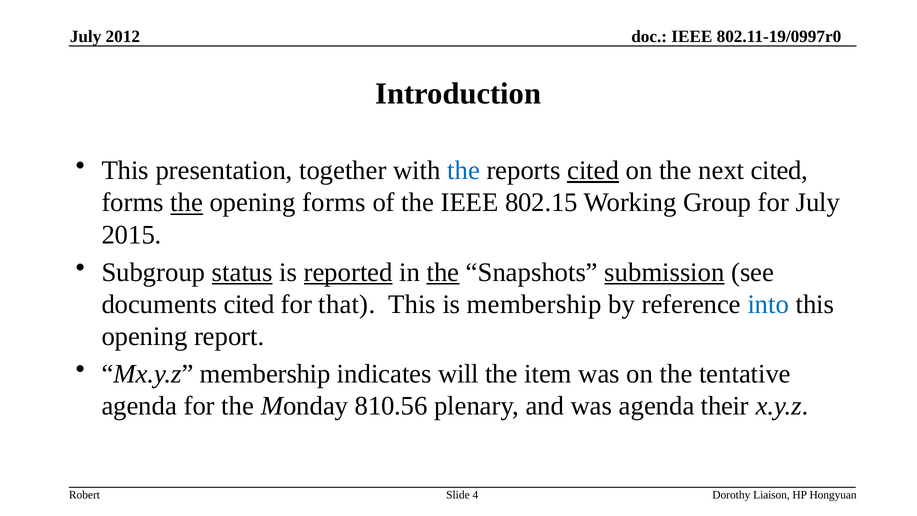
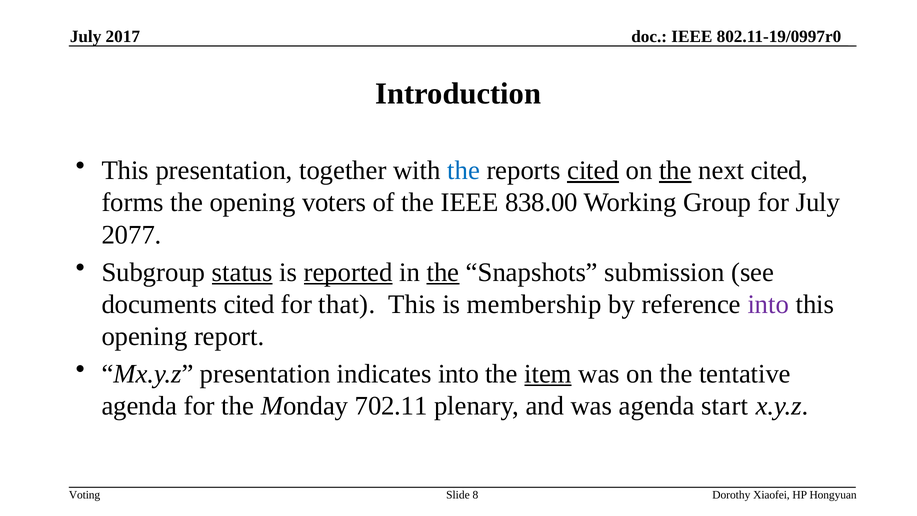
2012: 2012 -> 2017
the at (675, 170) underline: none -> present
the at (187, 203) underline: present -> none
opening forms: forms -> voters
802.15: 802.15 -> 838.00
2015: 2015 -> 2077
submission underline: present -> none
into at (768, 304) colour: blue -> purple
Mx.y.z membership: membership -> presentation
indicates will: will -> into
item underline: none -> present
810.56: 810.56 -> 702.11
their: their -> start
Robert: Robert -> Voting
4: 4 -> 8
Liaison: Liaison -> Xiaofei
